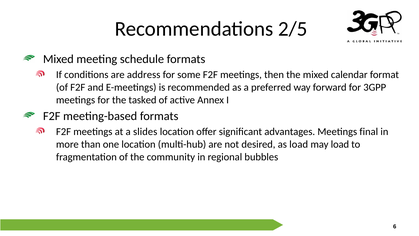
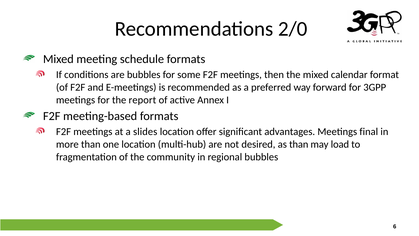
2/5: 2/5 -> 2/0
are address: address -> bubbles
tasked: tasked -> report
as load: load -> than
